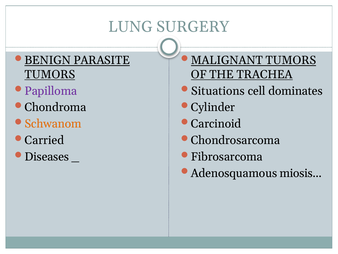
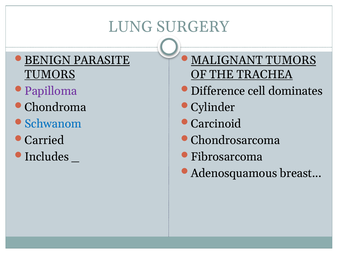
Situations: Situations -> Difference
Schwanom colour: orange -> blue
Diseases: Diseases -> Includes
miosis: miosis -> breast
